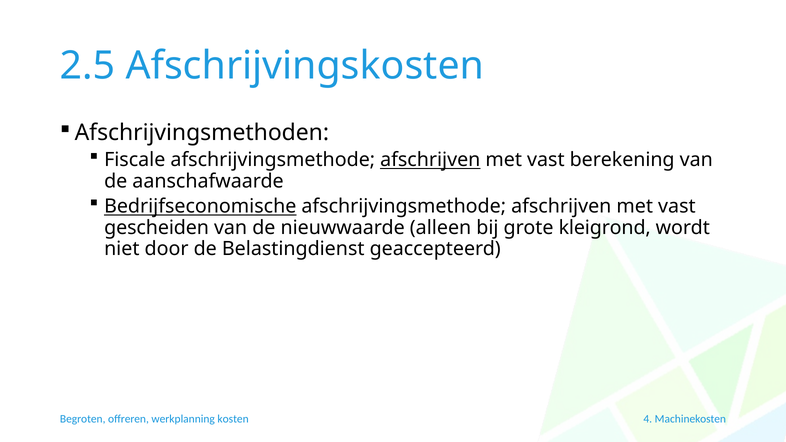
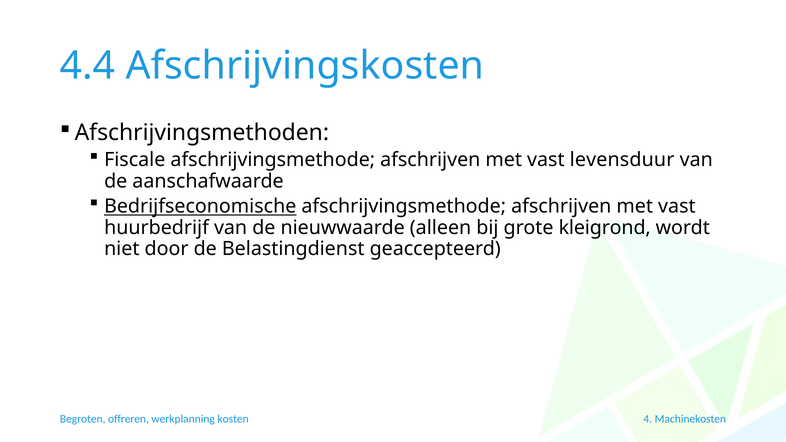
2.5: 2.5 -> 4.4
afschrijven at (430, 160) underline: present -> none
berekening: berekening -> levensduur
gescheiden: gescheiden -> huurbedrijf
